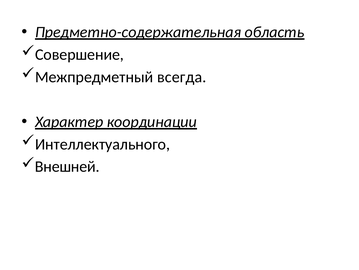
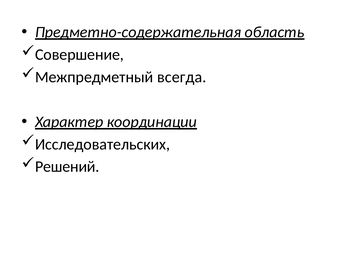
Интеллектуального: Интеллектуального -> Исследовательских
Внешней: Внешней -> Решений
